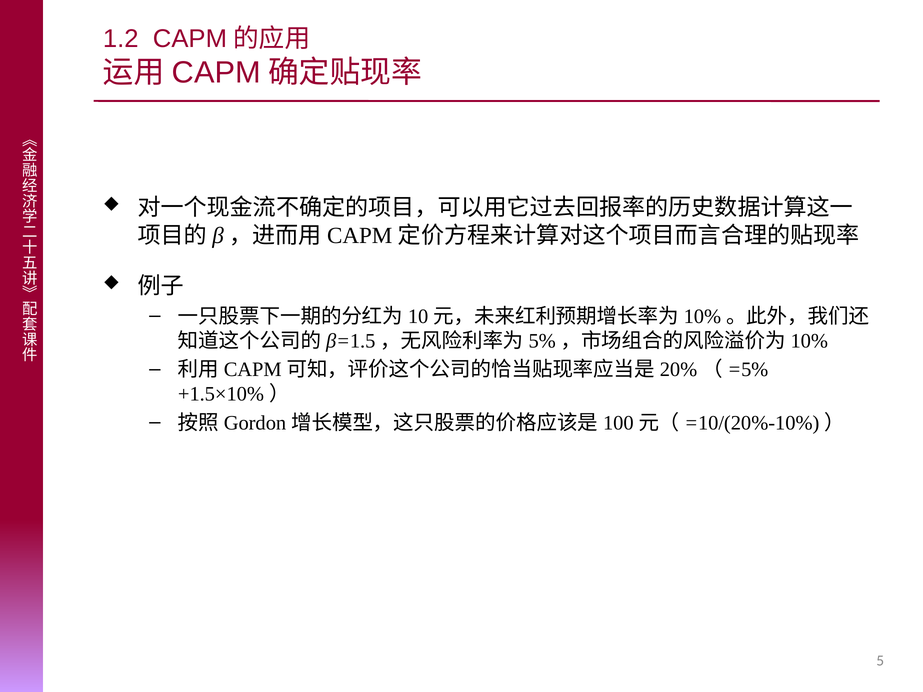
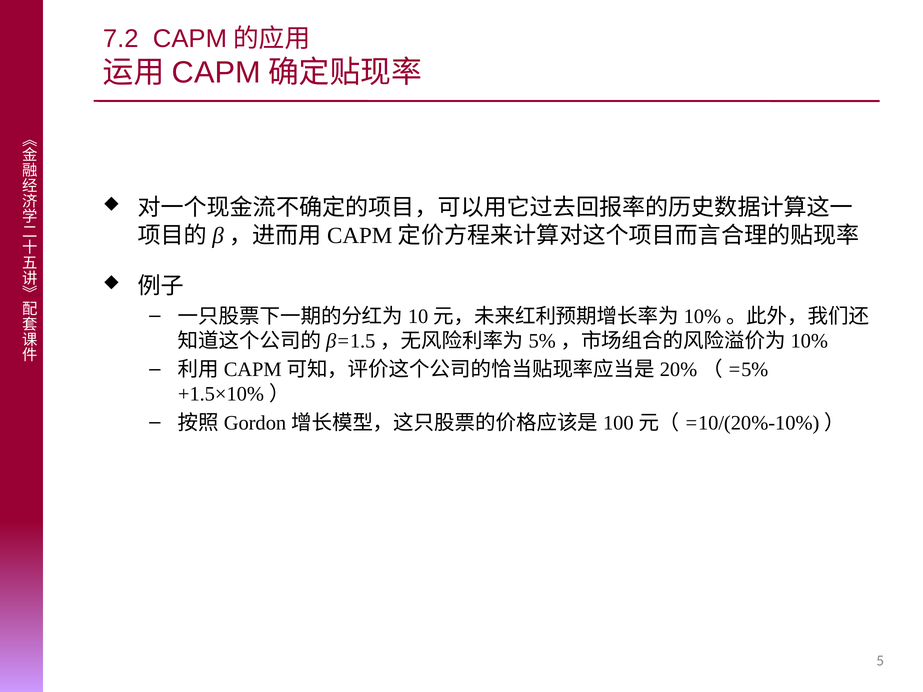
1.2: 1.2 -> 7.2
